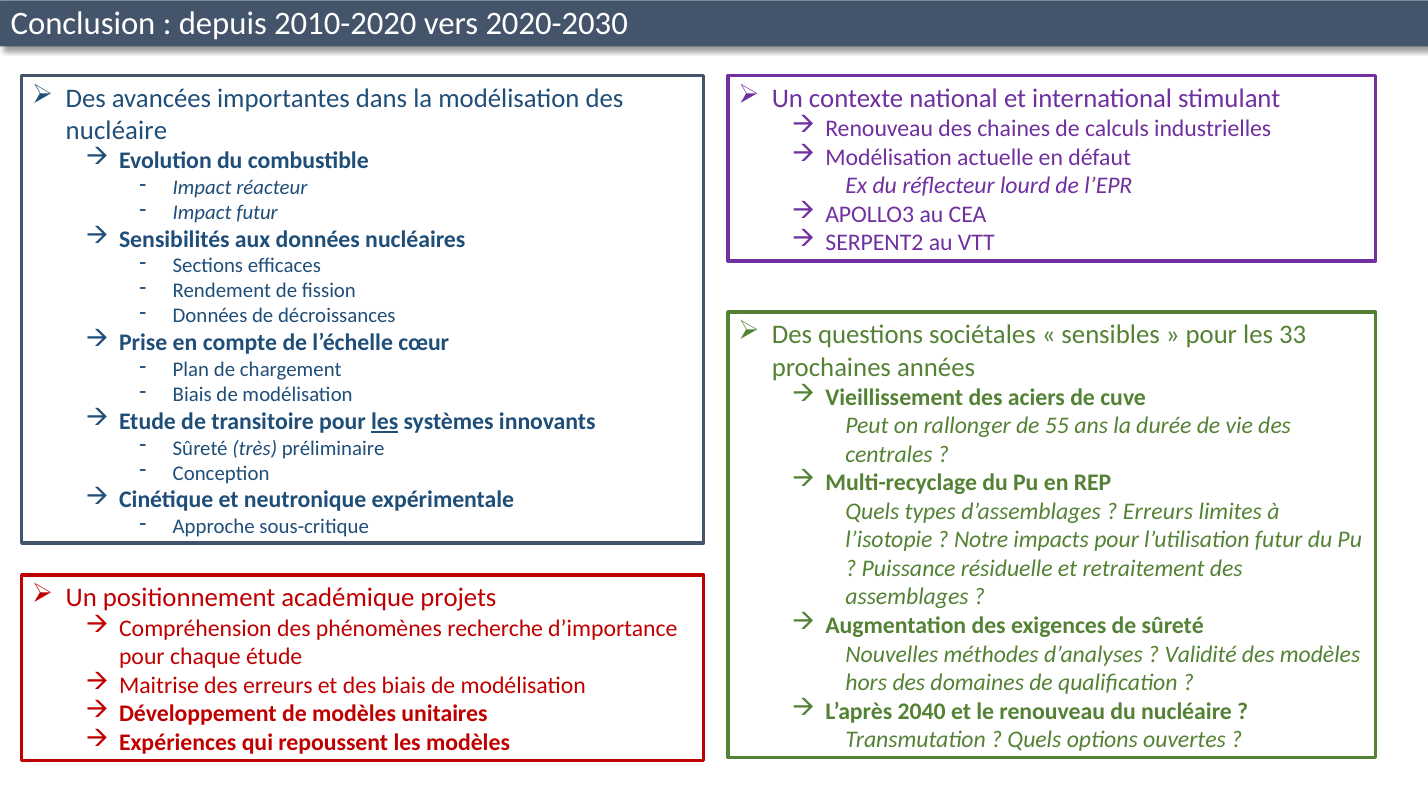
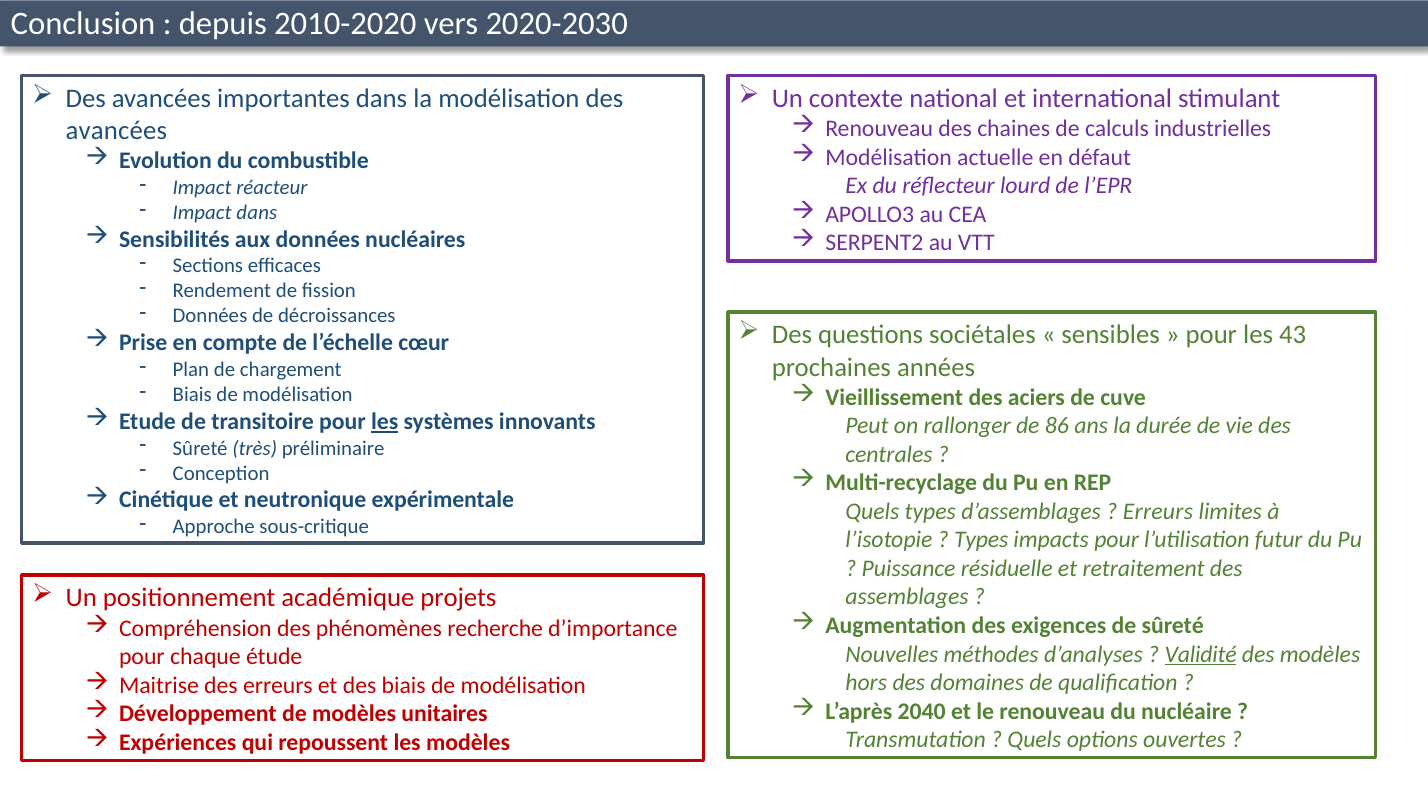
nucléaire at (116, 131): nucléaire -> avancées
Impact futur: futur -> dans
33: 33 -> 43
55: 55 -> 86
Notre at (981, 540): Notre -> Types
Validité underline: none -> present
